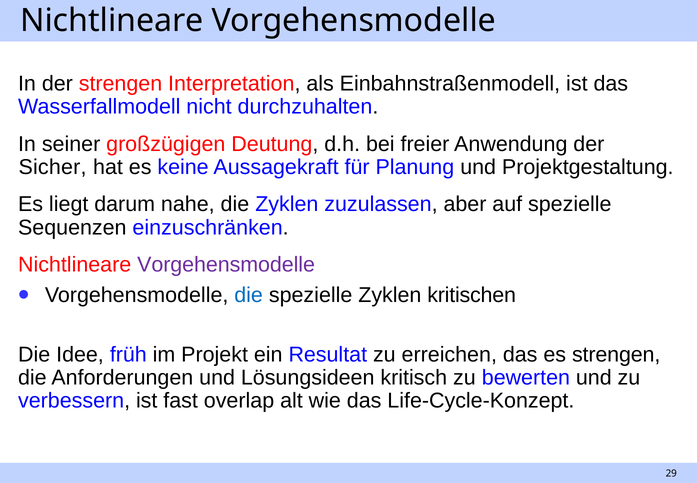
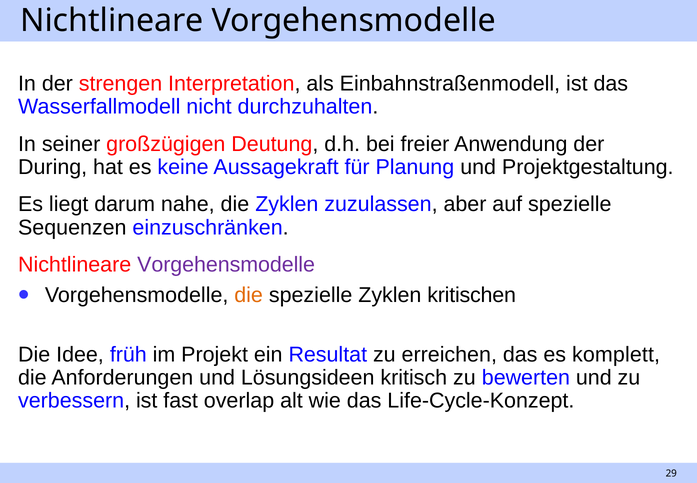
Sicher: Sicher -> During
die at (249, 295) colour: blue -> orange
es strengen: strengen -> komplett
